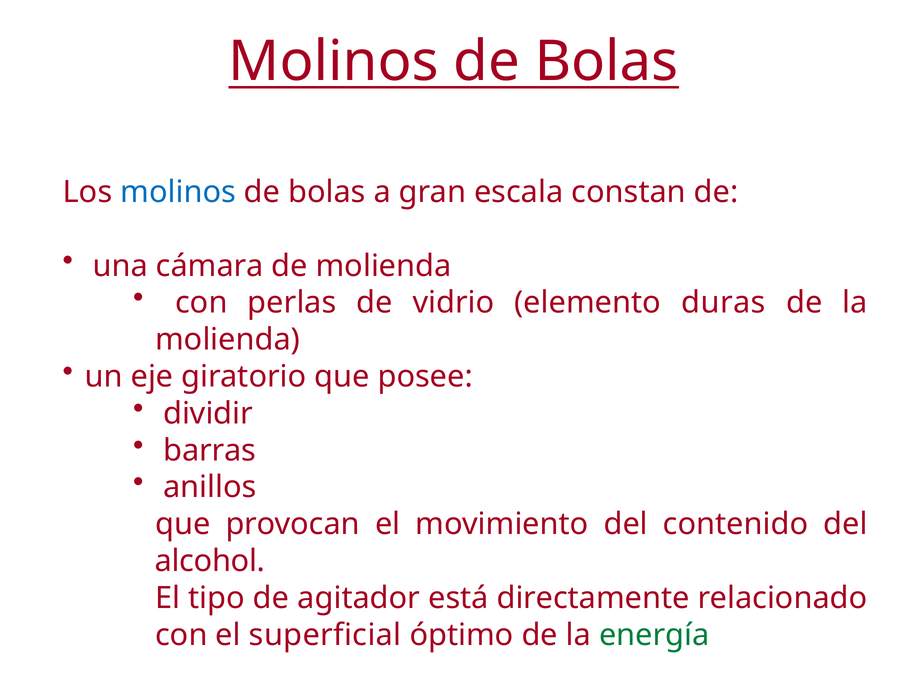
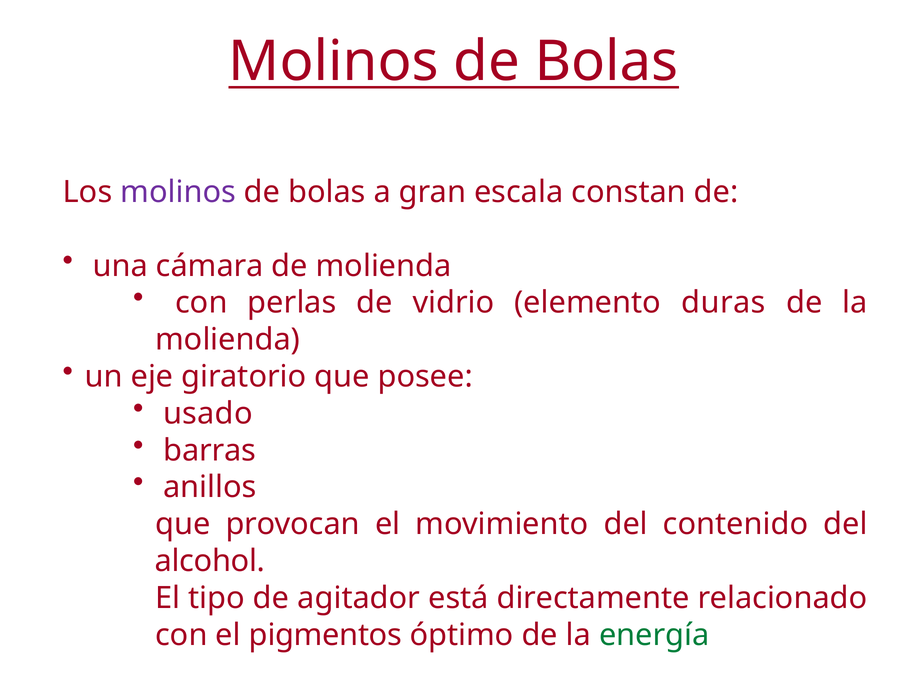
molinos at (178, 192) colour: blue -> purple
dividir: dividir -> usado
superficial: superficial -> pigmentos
